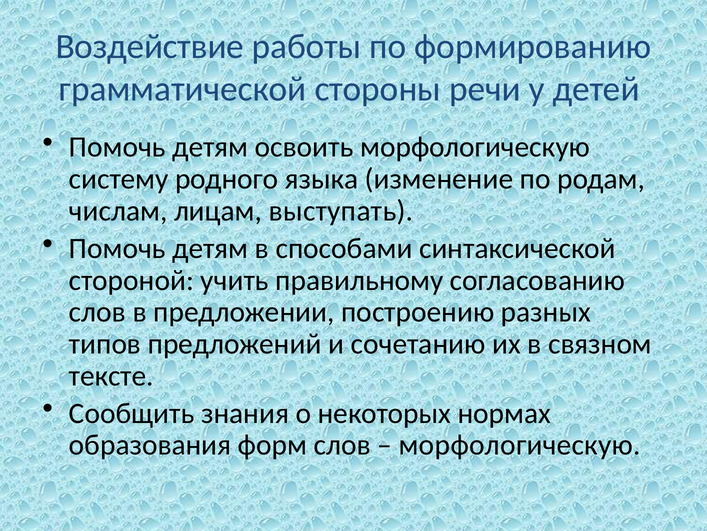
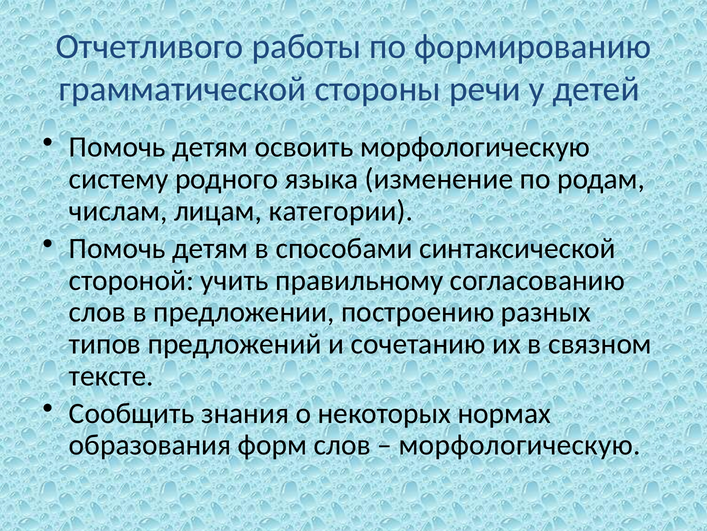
Воздействие: Воздействие -> Отчетливого
выступать: выступать -> категории
